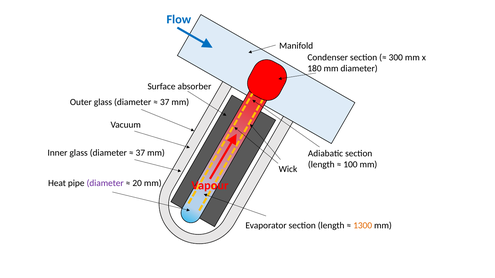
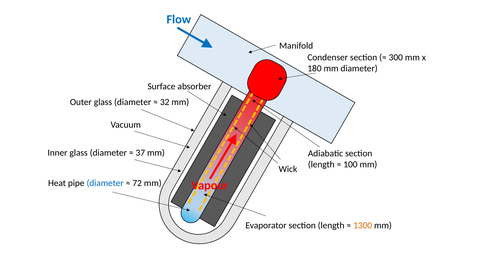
37 at (165, 102): 37 -> 32
diameter at (105, 183) colour: purple -> blue
20: 20 -> 72
